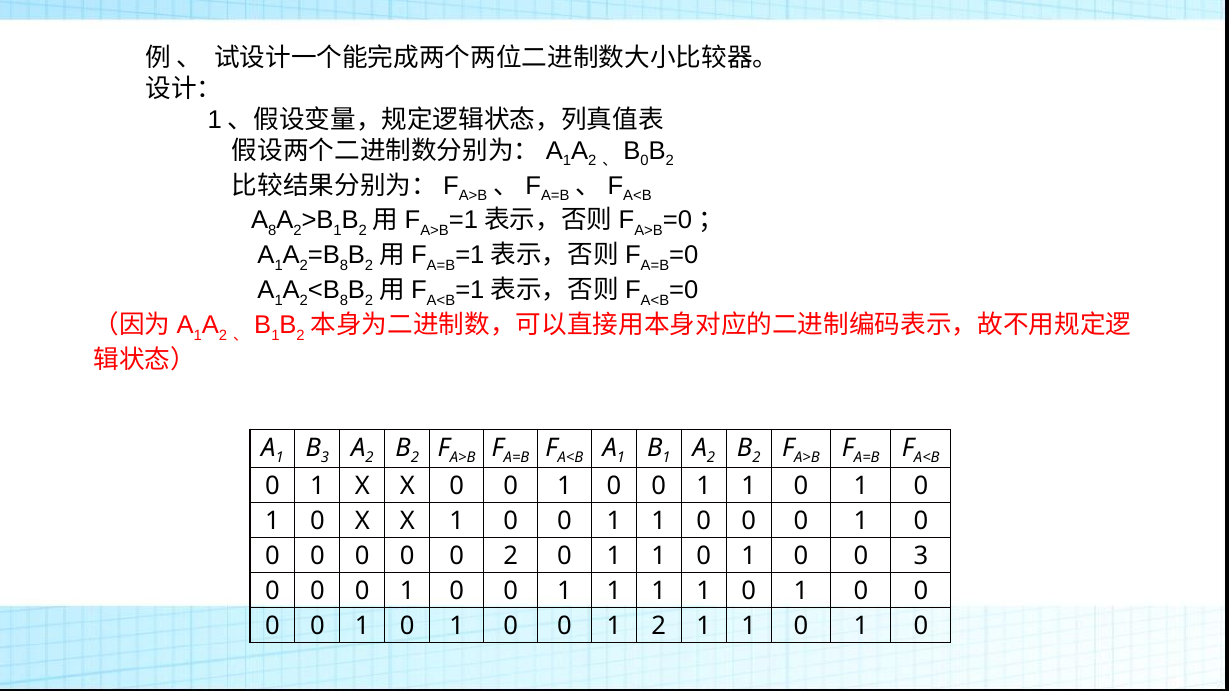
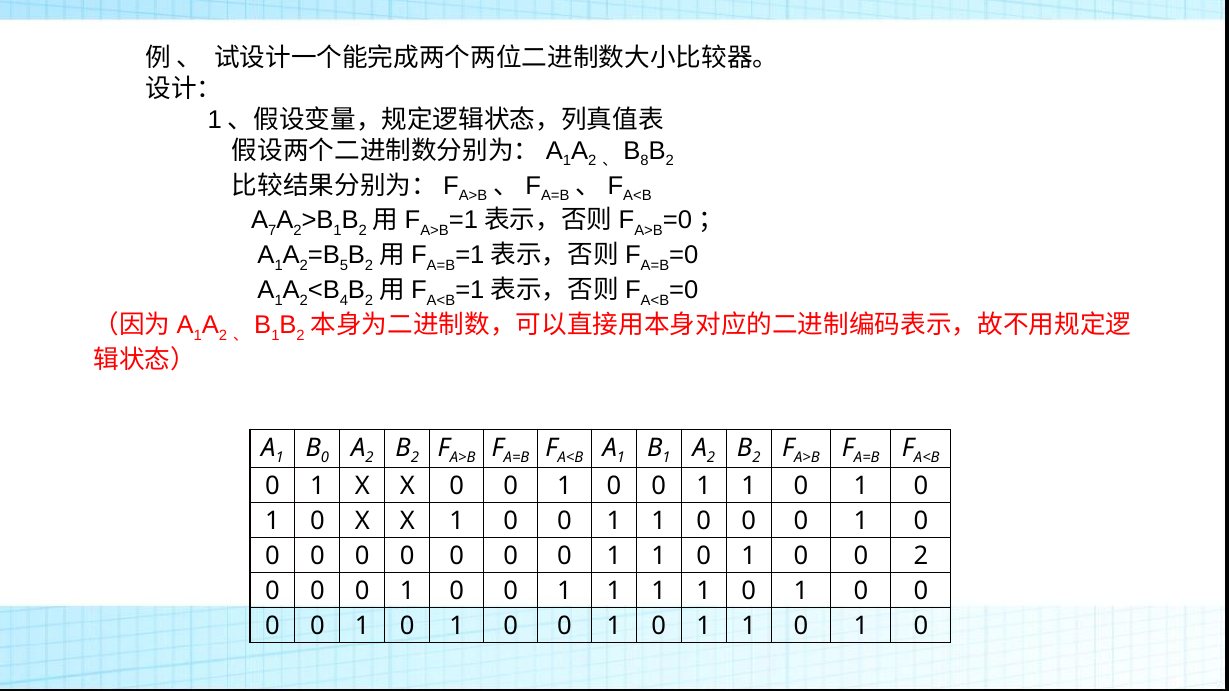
0 at (645, 161): 0 -> 8
8 at (272, 231): 8 -> 7
8 at (344, 266): 8 -> 5
8 at (344, 300): 8 -> 4
3 at (325, 458): 3 -> 0
2 at (511, 557): 2 -> 0
0 3: 3 -> 2
2 at (659, 627): 2 -> 0
